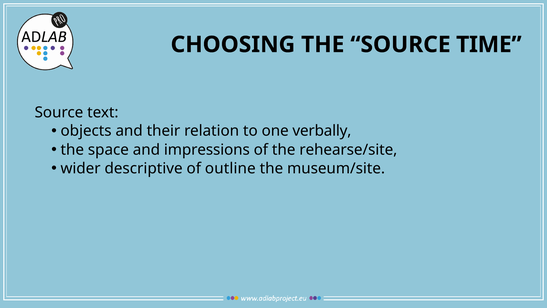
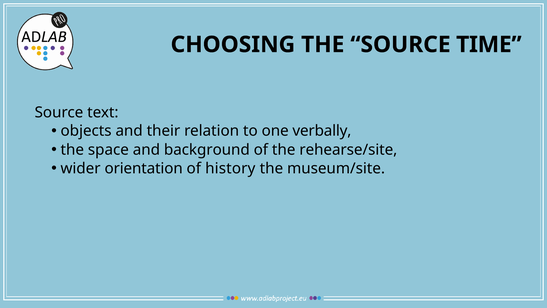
impressions: impressions -> background
descriptive: descriptive -> orientation
outline: outline -> history
